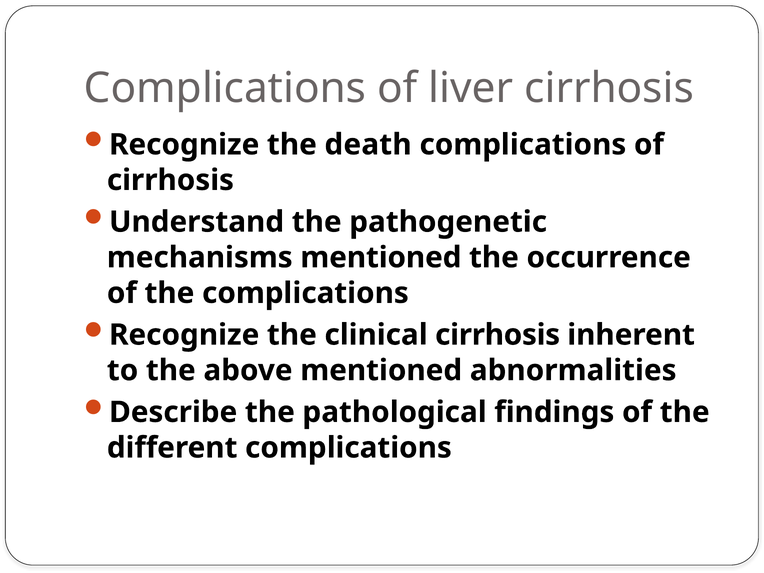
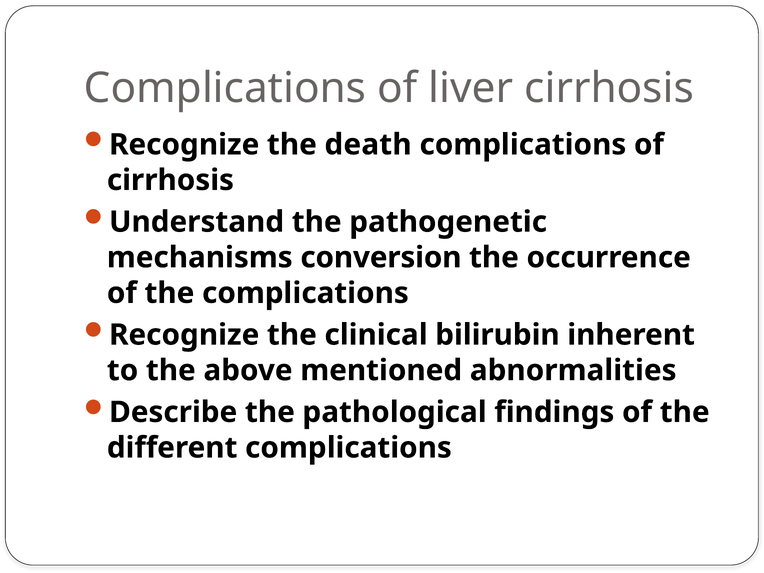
mechanisms mentioned: mentioned -> conversion
clinical cirrhosis: cirrhosis -> bilirubin
